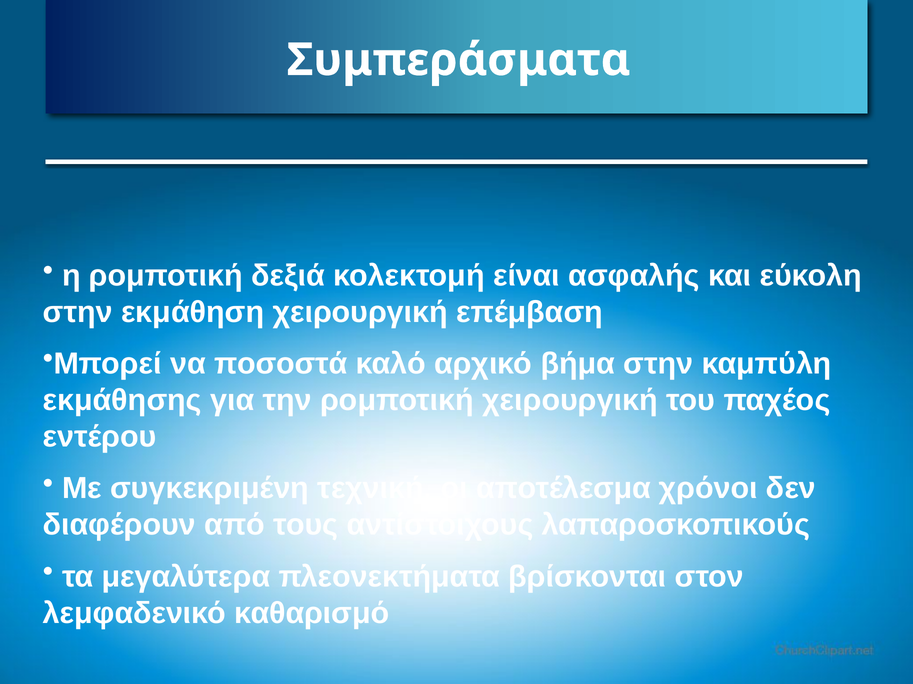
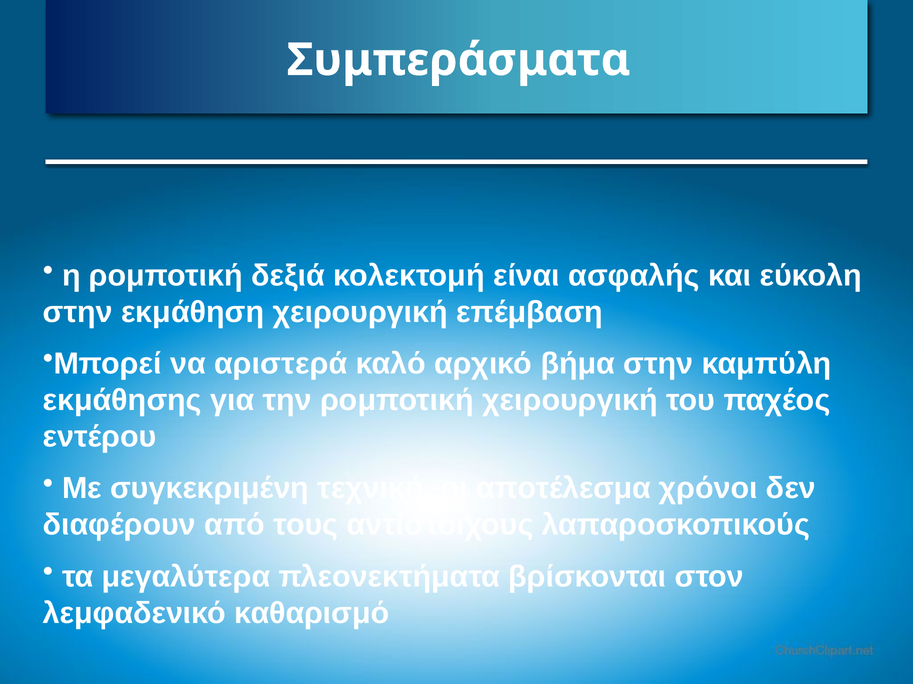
ποσοστά: ποσοστά -> αριστερά
